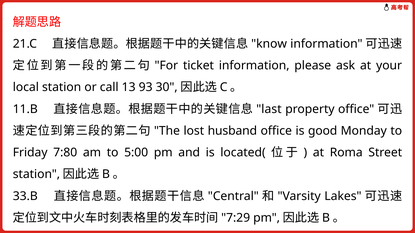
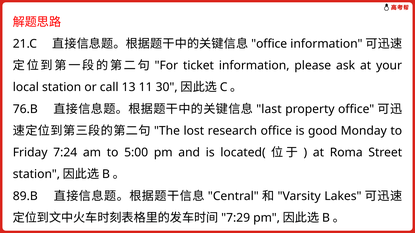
know at (269, 44): know -> office
93: 93 -> 11
11.B: 11.B -> 76.B
husband: husband -> research
7:80: 7:80 -> 7:24
33.B: 33.B -> 89.B
